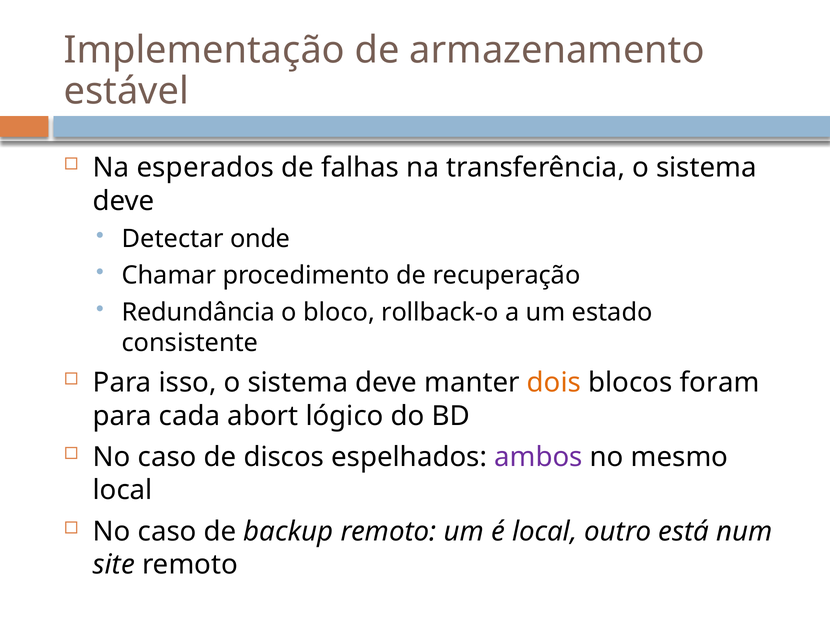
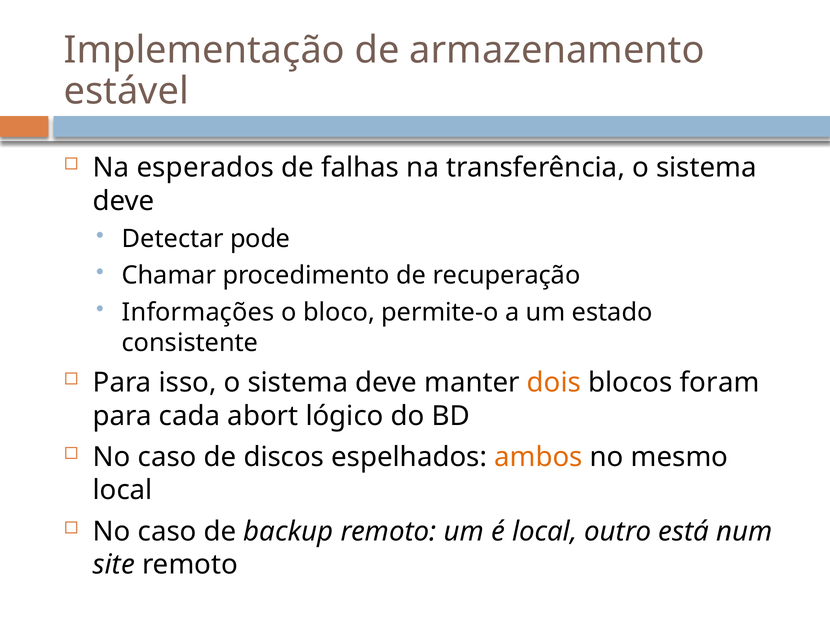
onde: onde -> pode
Redundância: Redundância -> Informações
rollback‐o: rollback‐o -> permite‐o
ambos colour: purple -> orange
